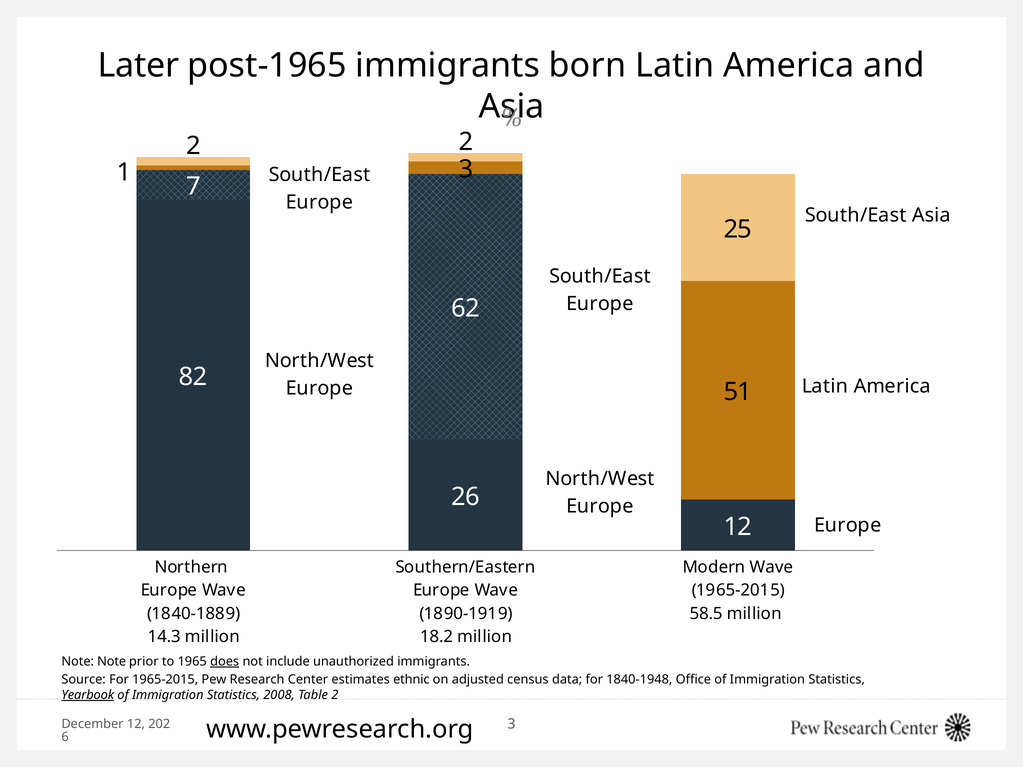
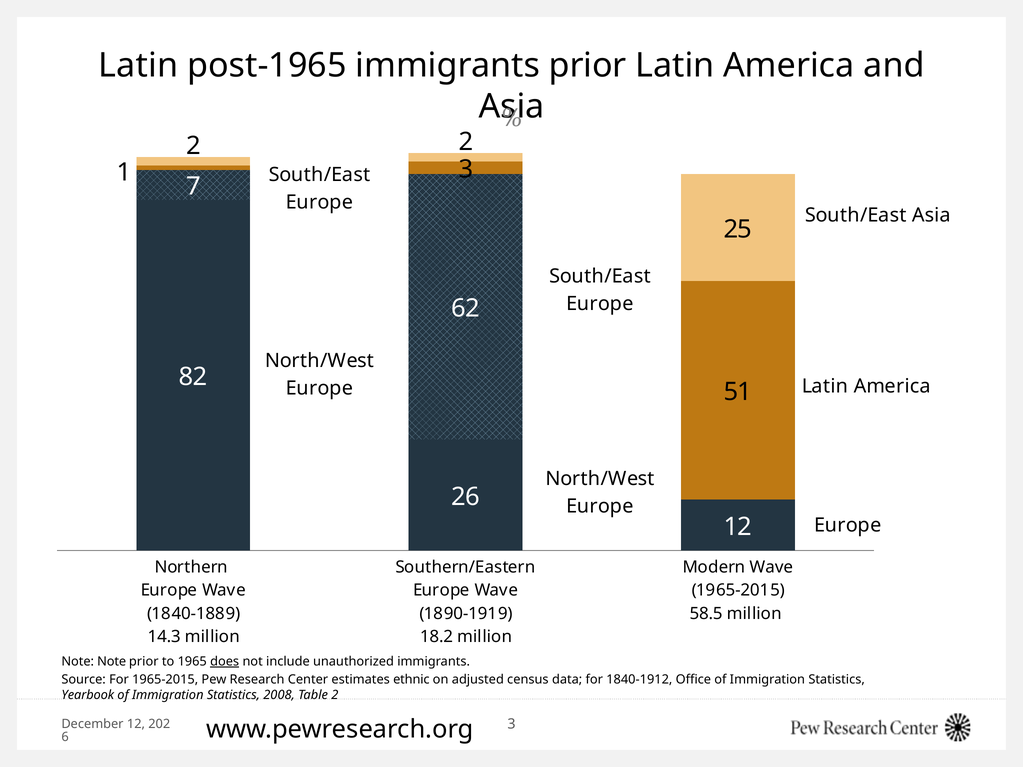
Later at (139, 65): Later -> Latin
immigrants born: born -> prior
1840-1948: 1840-1948 -> 1840-1912
Yearbook underline: present -> none
